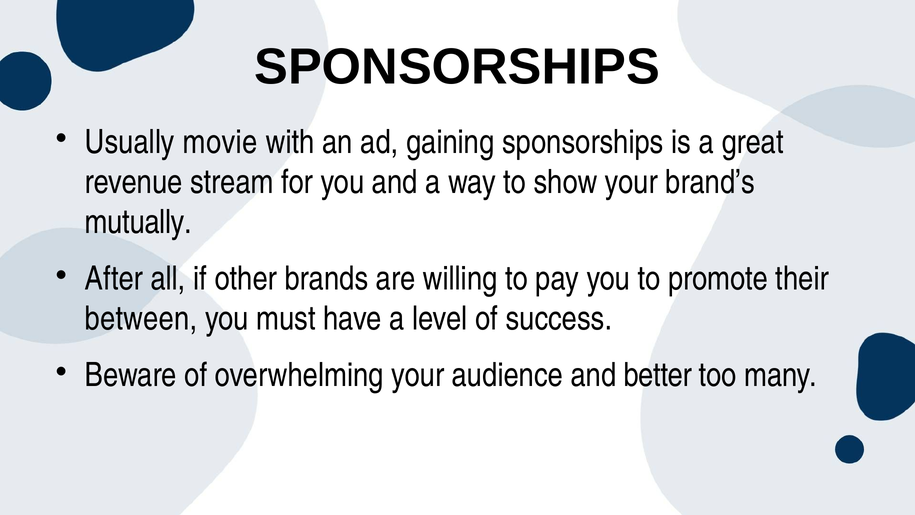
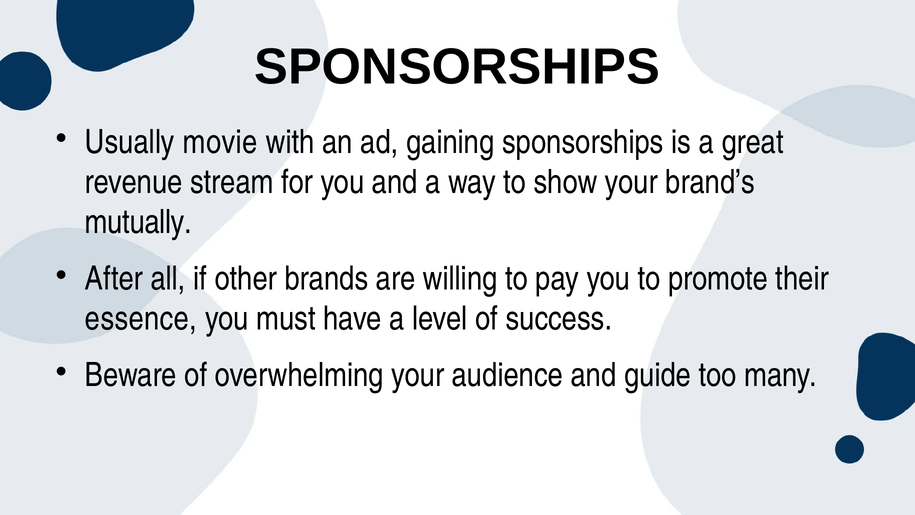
between: between -> essence
better: better -> guide
